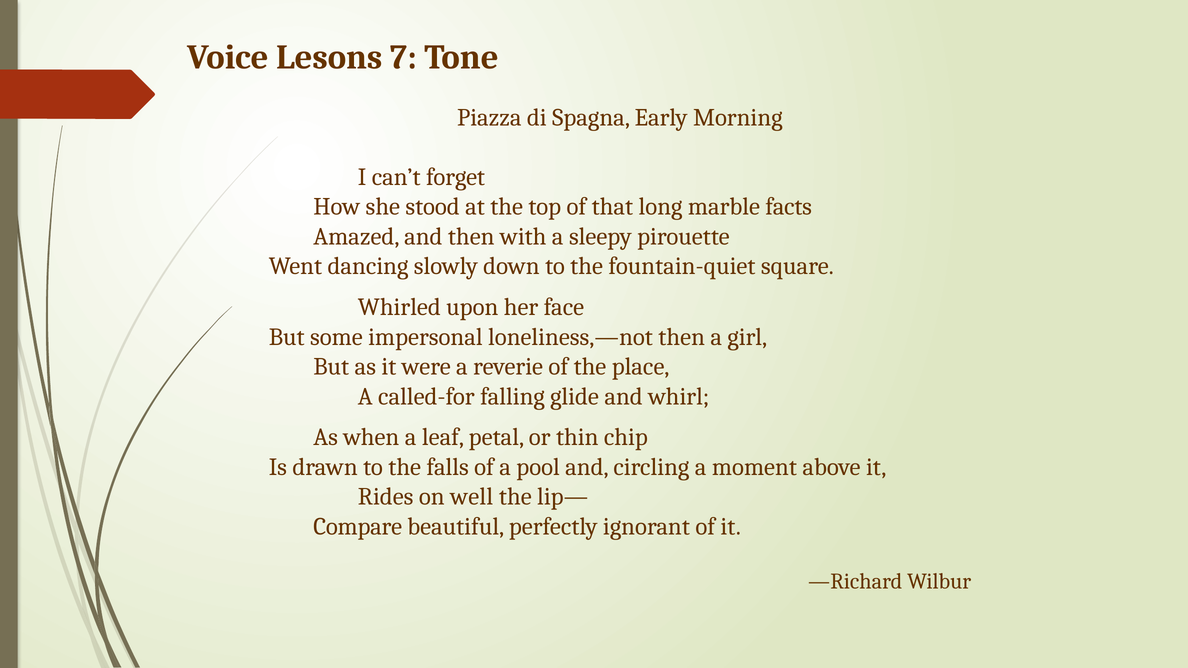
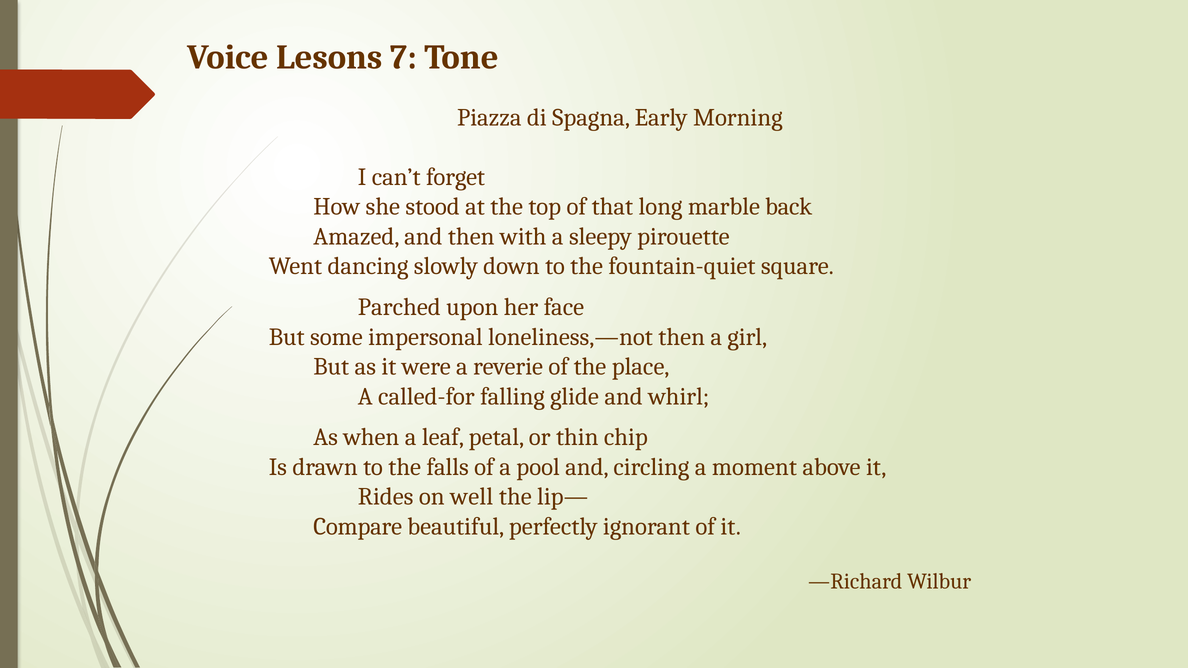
facts: facts -> back
Whirled: Whirled -> Parched
